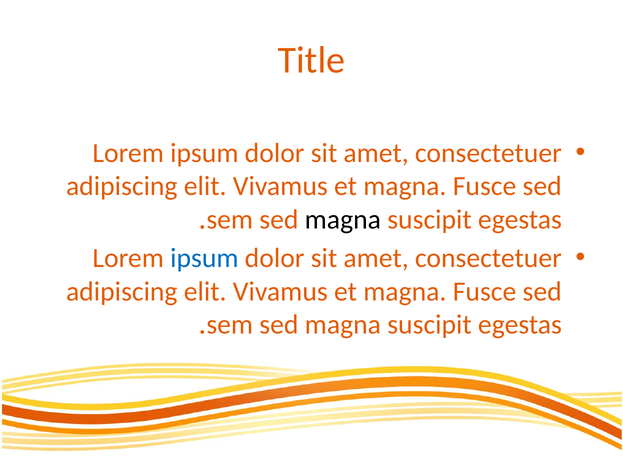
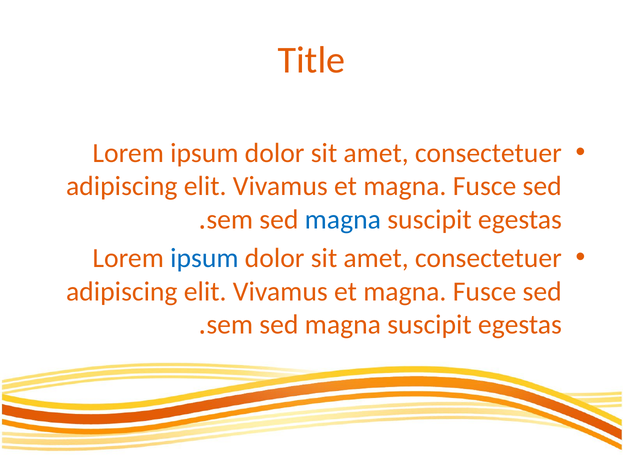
magna at (343, 220) colour: black -> blue
